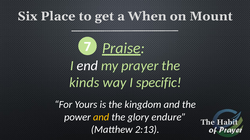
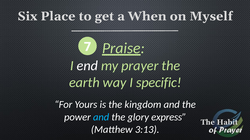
Mount: Mount -> Myself
kinds: kinds -> earth
and at (101, 118) colour: yellow -> light blue
endure: endure -> express
2:13: 2:13 -> 3:13
